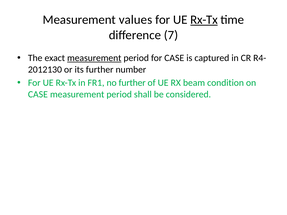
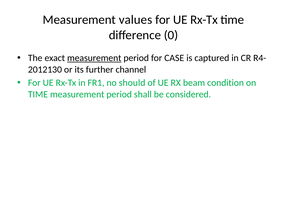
Rx-Tx at (204, 20) underline: present -> none
7: 7 -> 0
number: number -> channel
no further: further -> should
CASE at (38, 94): CASE -> TIME
